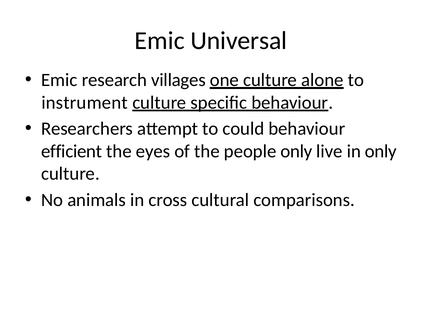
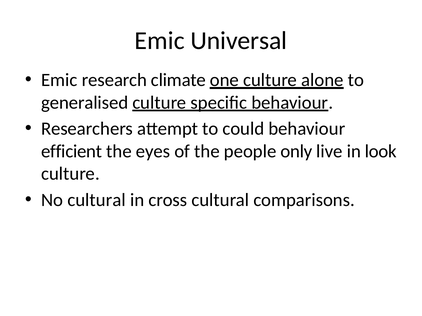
villages: villages -> climate
instrument: instrument -> generalised
in only: only -> look
No animals: animals -> cultural
